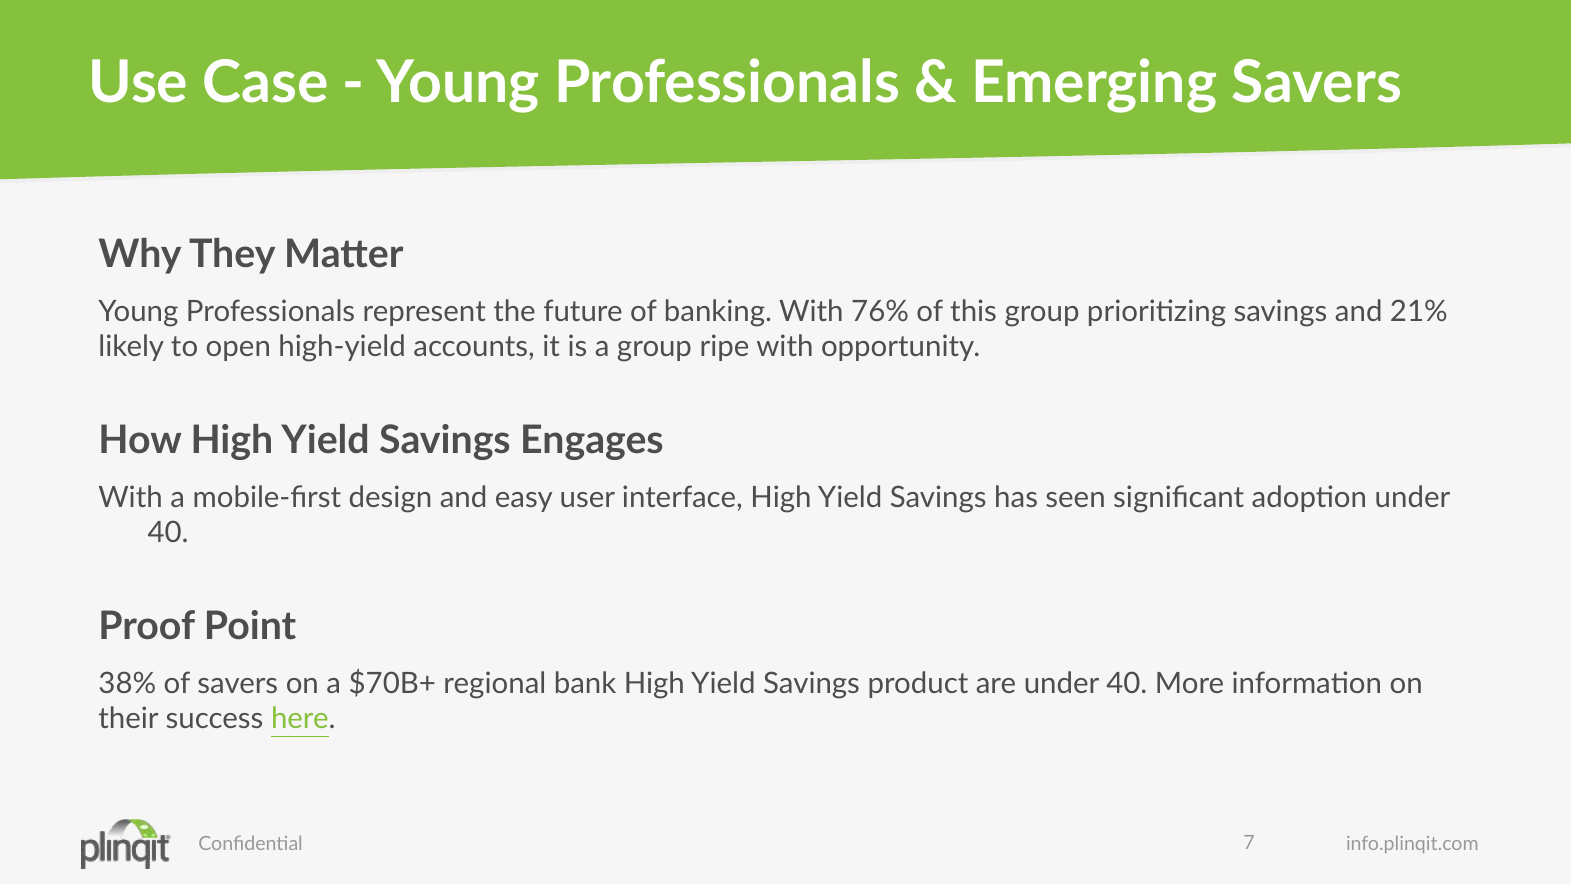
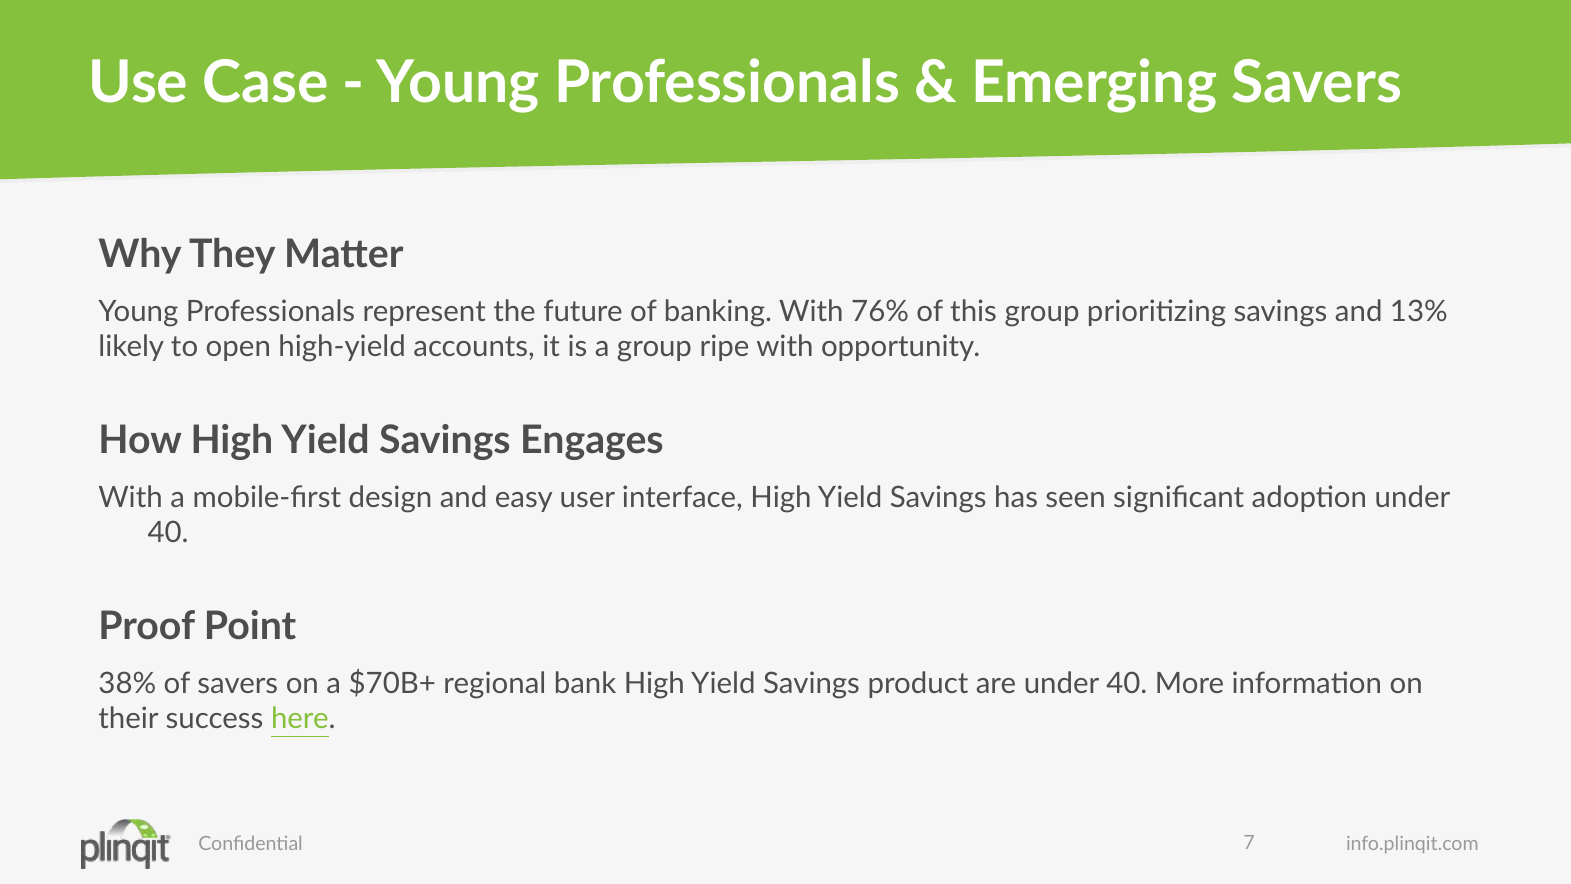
21%: 21% -> 13%
